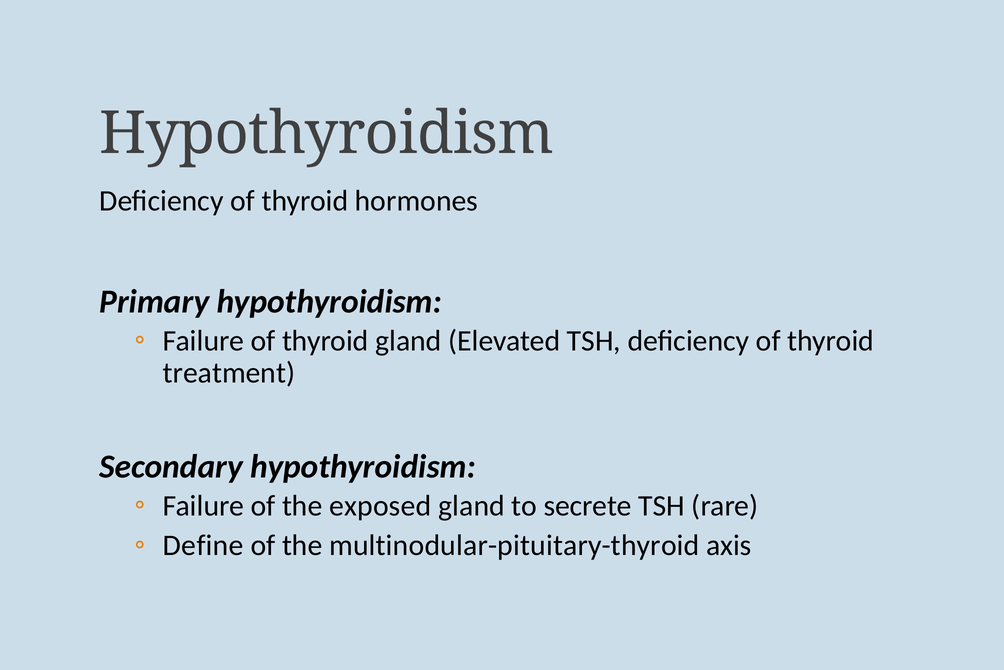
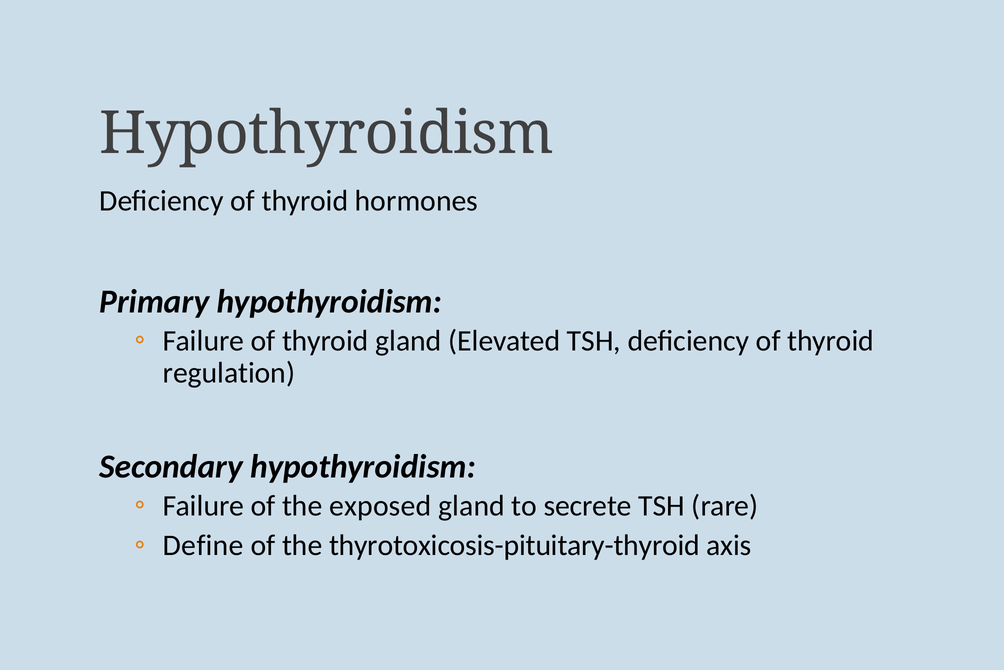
treatment: treatment -> regulation
multinodular-pituitary-thyroid: multinodular-pituitary-thyroid -> thyrotoxicosis-pituitary-thyroid
